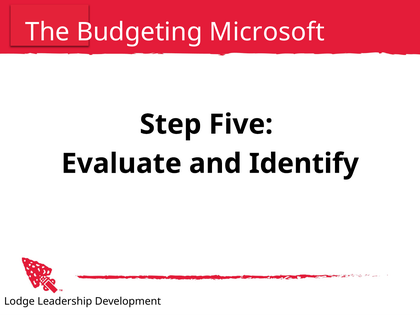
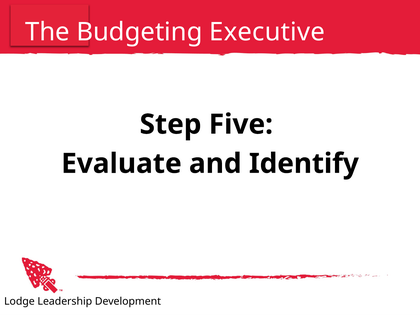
Microsoft: Microsoft -> Executive
